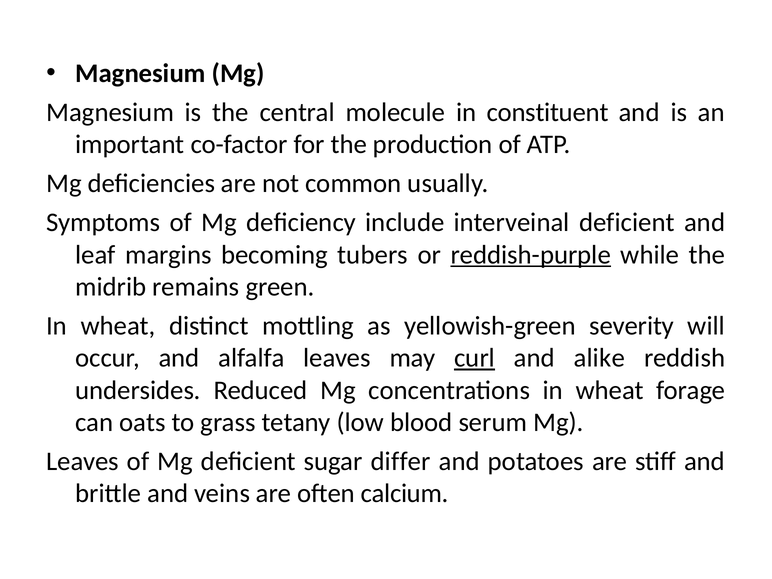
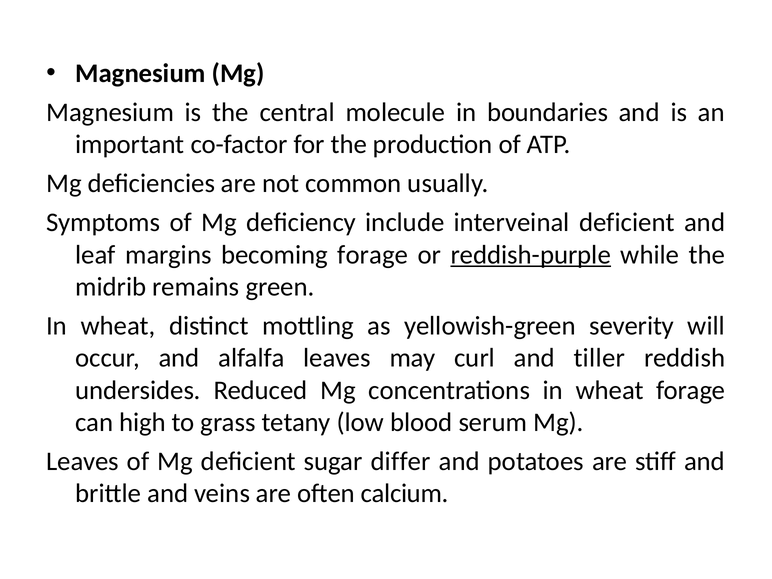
constituent: constituent -> boundaries
becoming tubers: tubers -> forage
curl underline: present -> none
alike: alike -> tiller
oats: oats -> high
